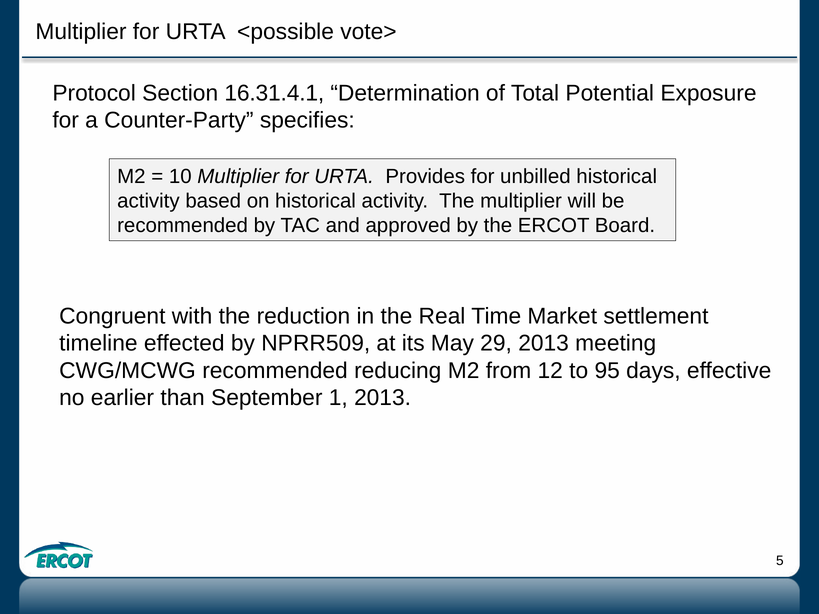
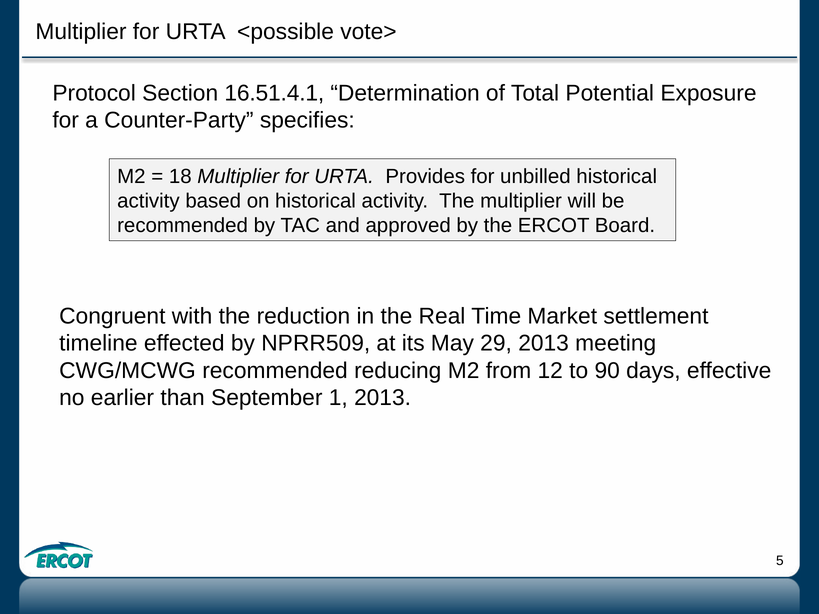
16.31.4.1: 16.31.4.1 -> 16.51.4.1
10: 10 -> 18
95: 95 -> 90
